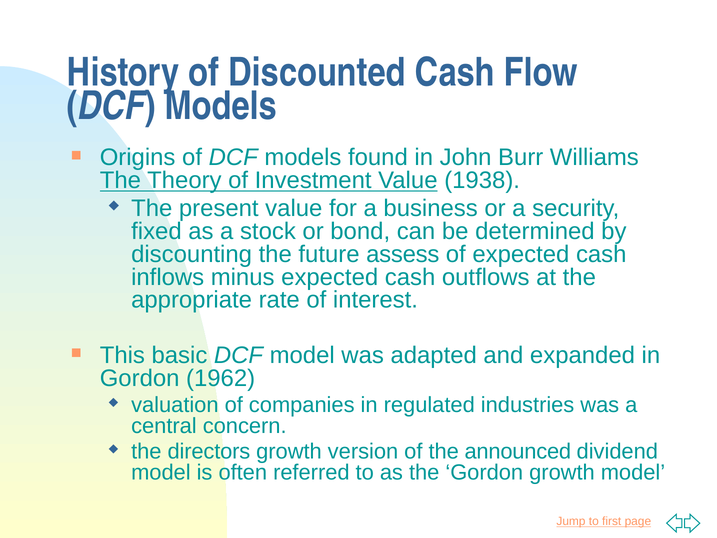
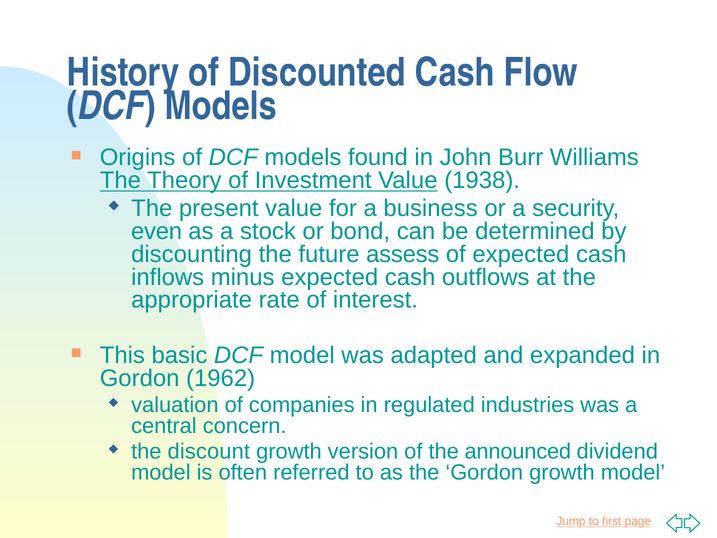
fixed: fixed -> even
directors: directors -> discount
